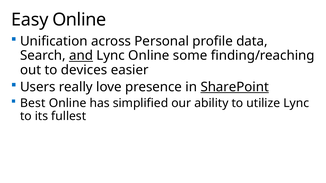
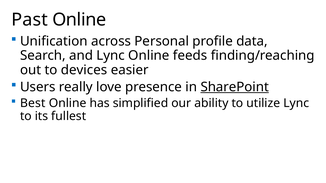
Easy: Easy -> Past
and underline: present -> none
some: some -> feeds
